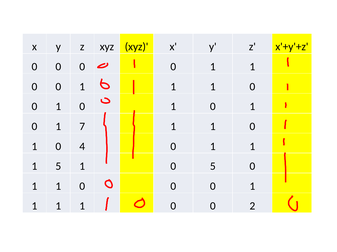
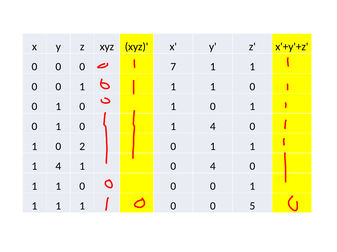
0 0 0 0: 0 -> 7
7 at (82, 127): 7 -> 0
1 at (213, 127): 1 -> 4
4: 4 -> 2
5 at (58, 167): 5 -> 4
0 5: 5 -> 4
2: 2 -> 5
